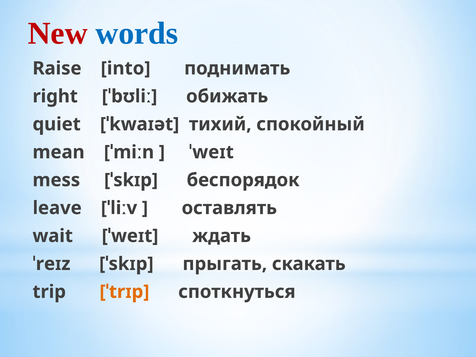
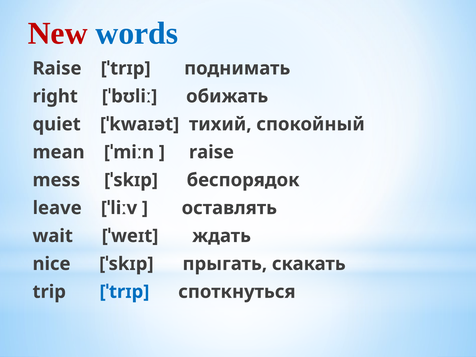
Raise into: into -> ˈtrɪp
ˈweɪt at (211, 152): ˈweɪt -> raise
ˈreɪz: ˈreɪz -> nice
ˈtrɪp at (124, 292) colour: orange -> blue
